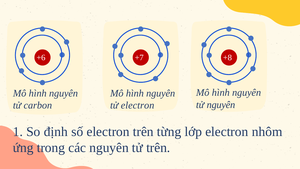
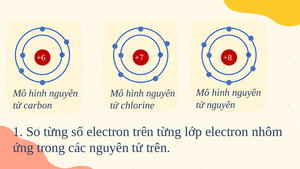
tử electron: electron -> chlorine
So định: định -> từng
